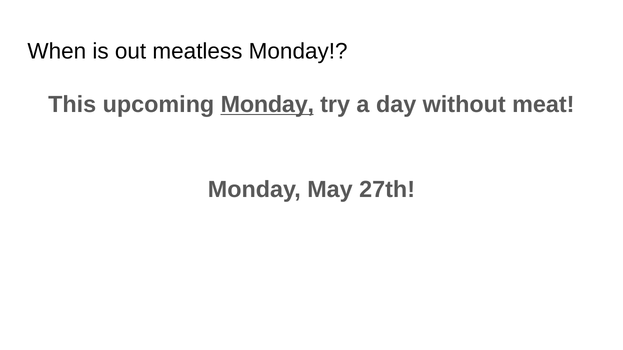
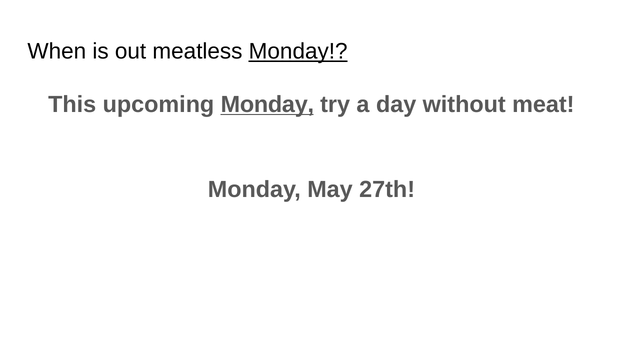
Monday at (298, 52) underline: none -> present
